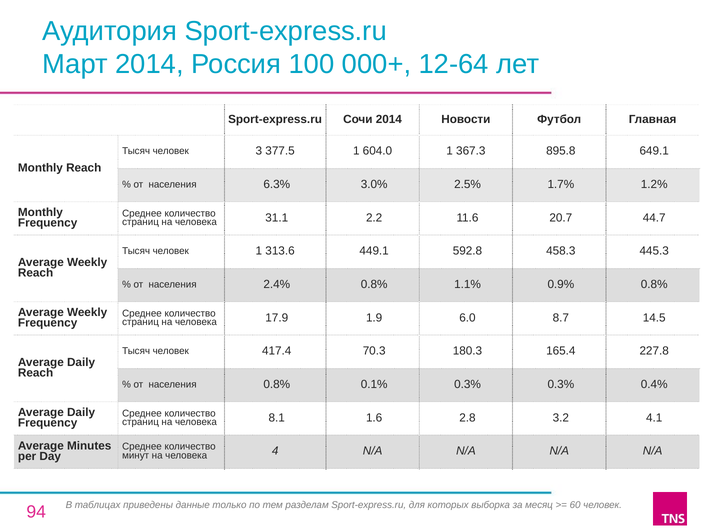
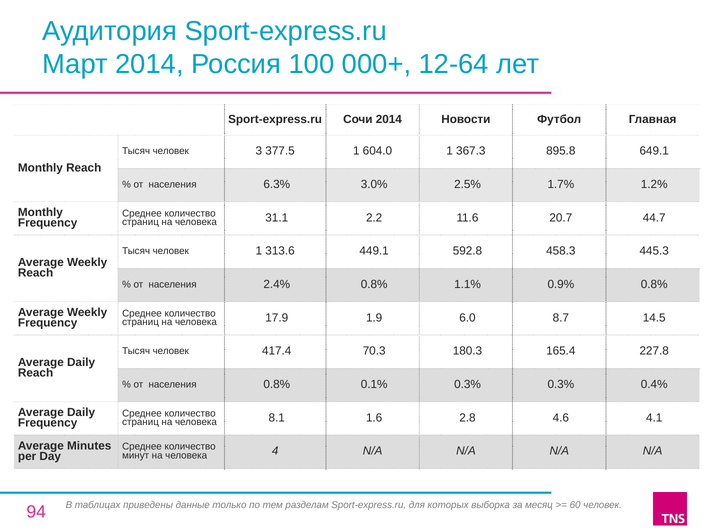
3.2: 3.2 -> 4.6
